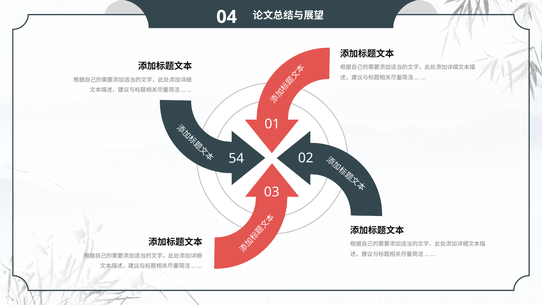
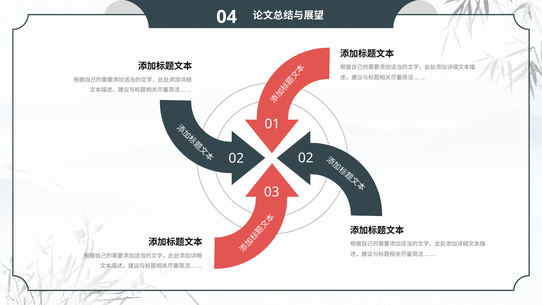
54 at (236, 158): 54 -> 02
